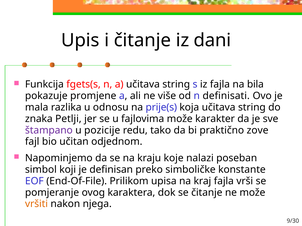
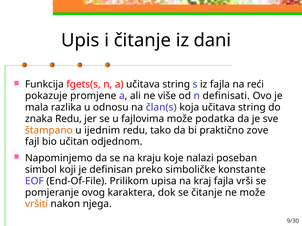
bila: bila -> reći
prije(s: prije(s -> član(s
znaka Petlji: Petlji -> Redu
karakter: karakter -> podatka
štampano colour: purple -> orange
pozicije: pozicije -> ijednim
